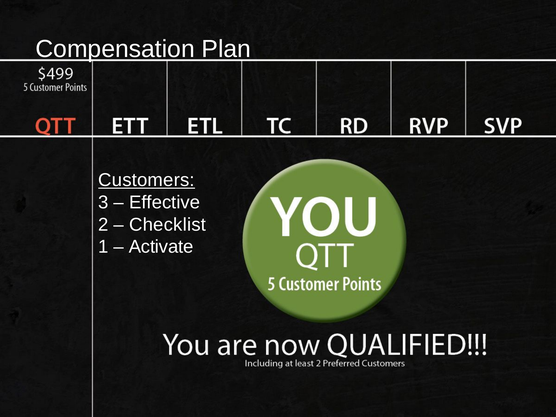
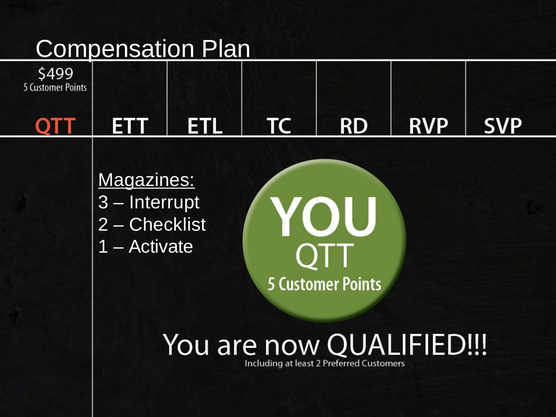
Customers: Customers -> Magazines
Effective: Effective -> Interrupt
